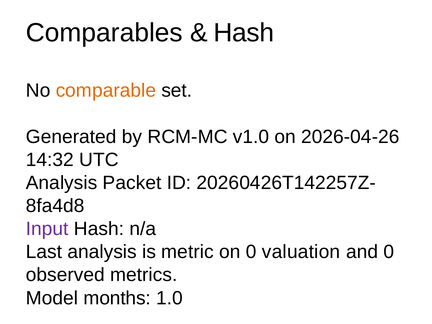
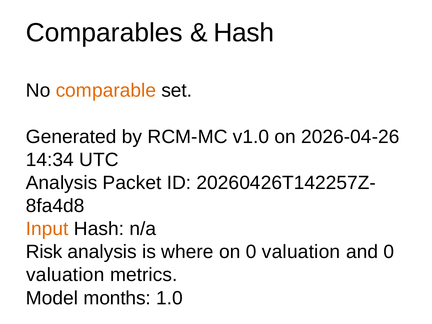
14:32: 14:32 -> 14:34
Input colour: purple -> orange
Last: Last -> Risk
metric: metric -> where
observed at (65, 275): observed -> valuation
